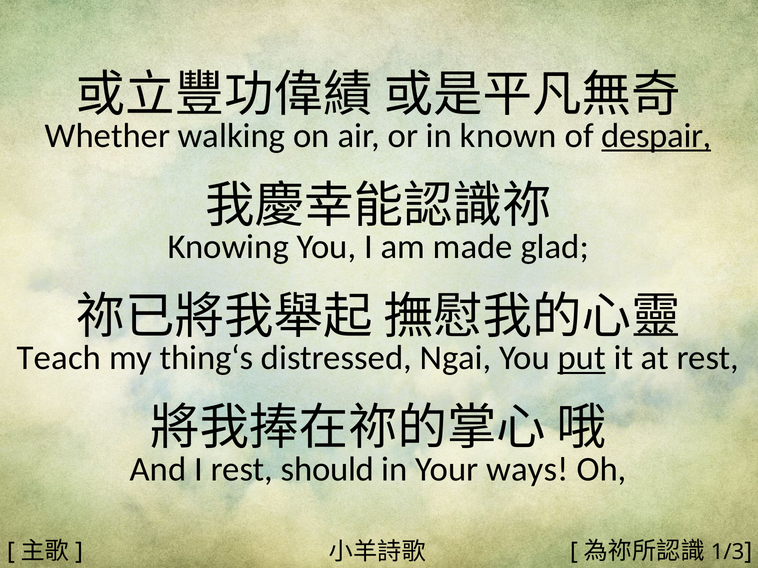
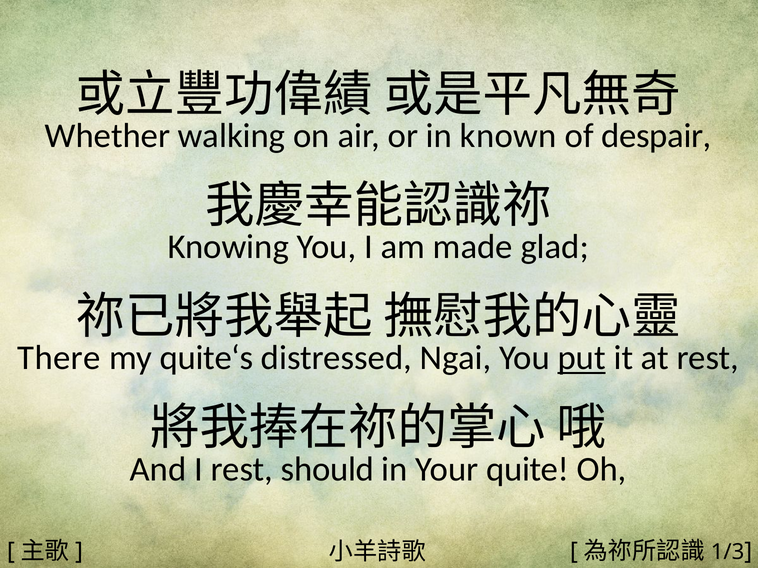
despair underline: present -> none
Teach: Teach -> There
thing‘s: thing‘s -> quite‘s
ways: ways -> quite
